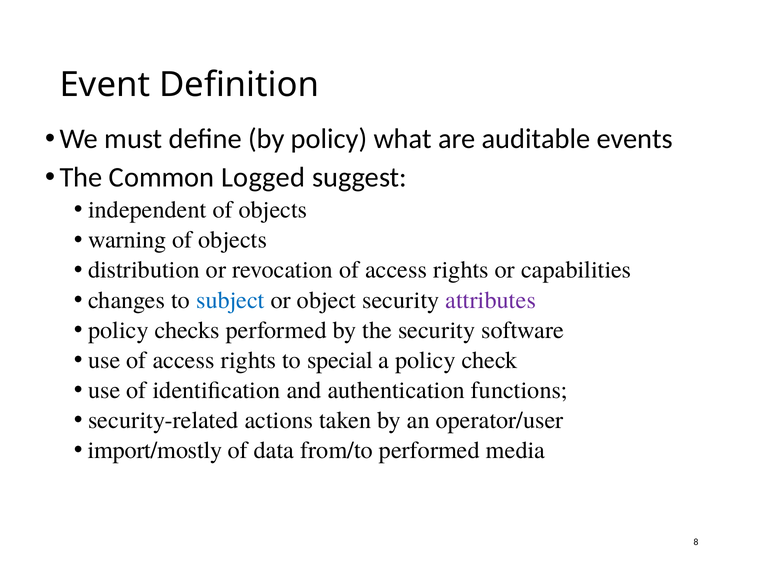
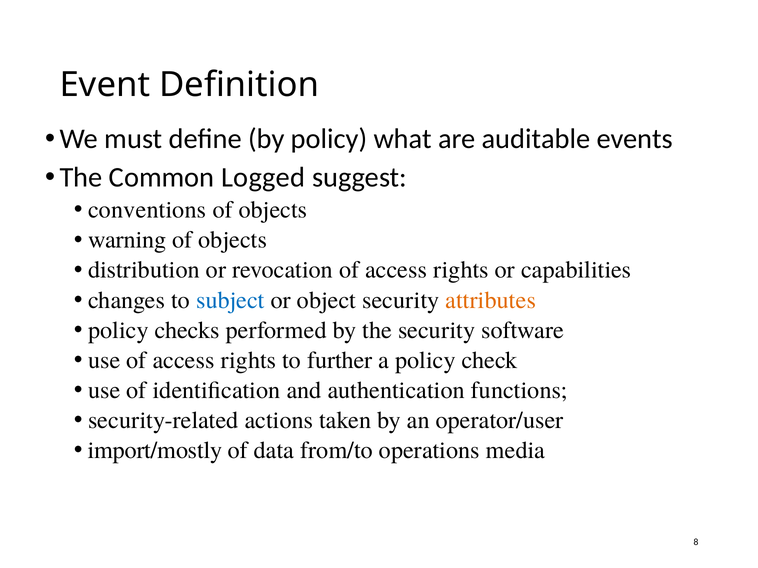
independent: independent -> conventions
attributes colour: purple -> orange
special: special -> further
from/to performed: performed -> operations
